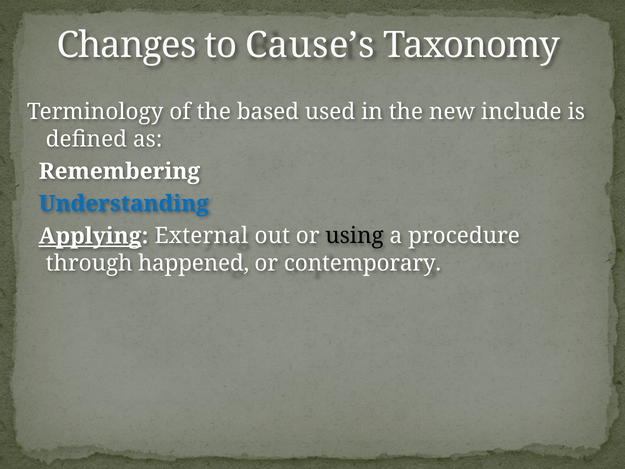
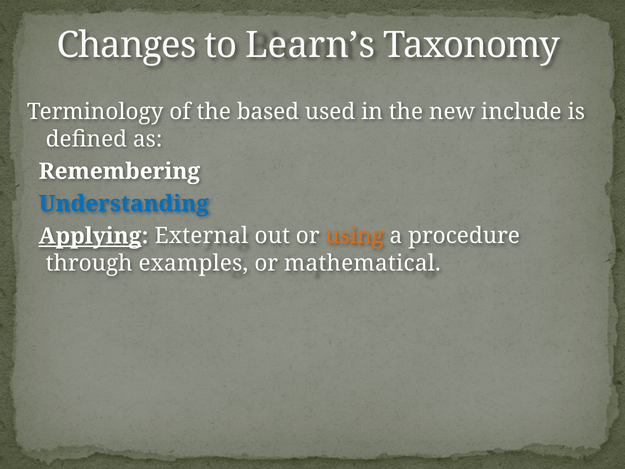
Cause’s: Cause’s -> Learn’s
using colour: black -> orange
happened: happened -> examples
contemporary: contemporary -> mathematical
